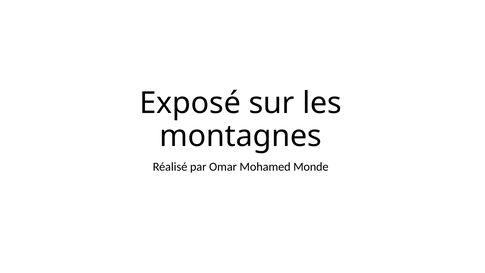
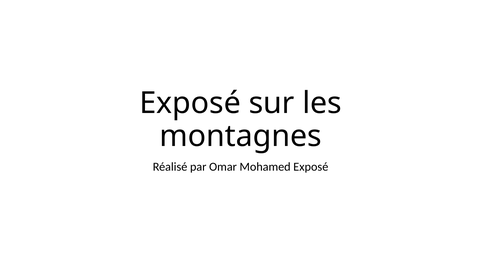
Mohamed Monde: Monde -> Exposé
